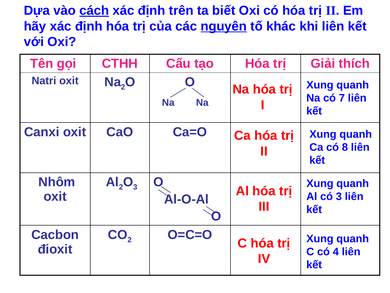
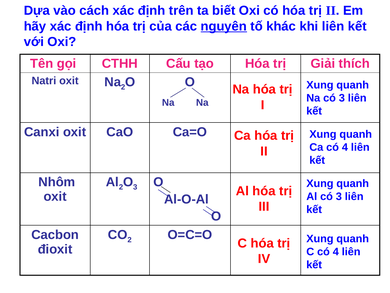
cách underline: present -> none
Na có 7: 7 -> 3
Ca có 8: 8 -> 4
